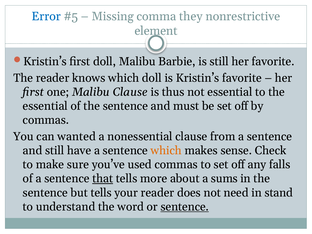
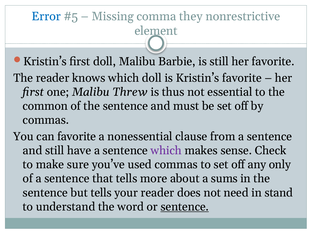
Malibu Clause: Clause -> Threw
essential at (45, 106): essential -> common
can wanted: wanted -> favorite
which at (166, 151) colour: orange -> purple
falls: falls -> only
that underline: present -> none
